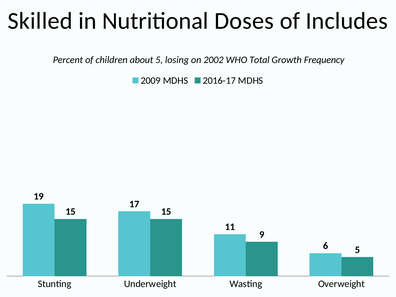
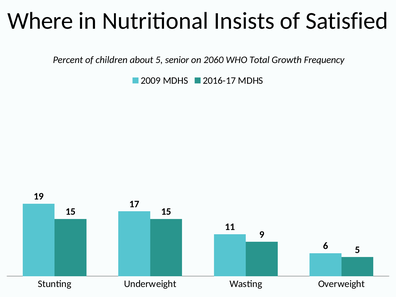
Skilled: Skilled -> Where
Doses: Doses -> Insists
Includes: Includes -> Satisfied
losing: losing -> senior
2002: 2002 -> 2060
